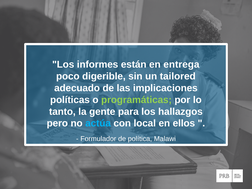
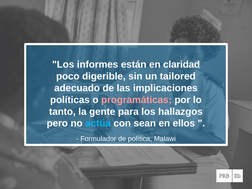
entrega: entrega -> claridad
programáticas colour: light green -> pink
local: local -> sean
